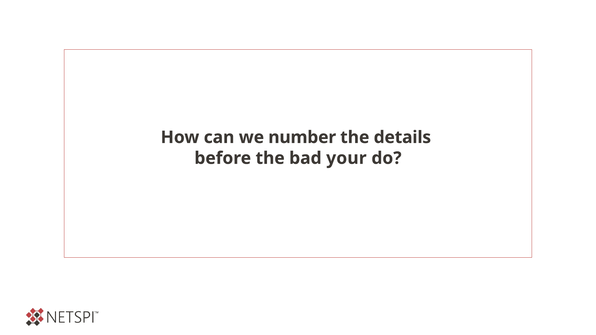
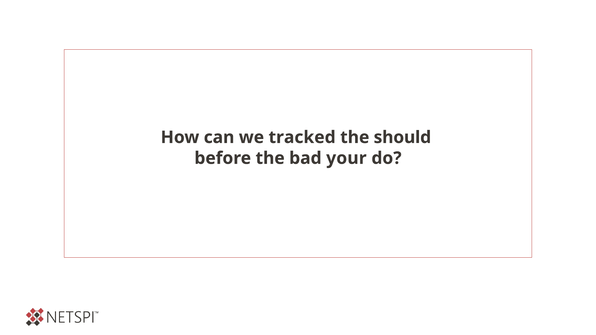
number: number -> tracked
details: details -> should
